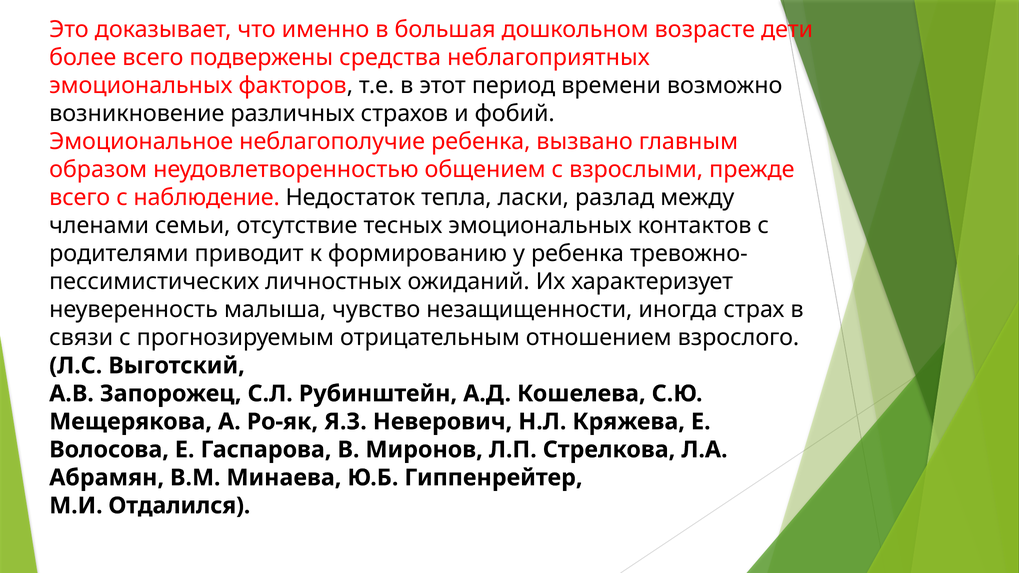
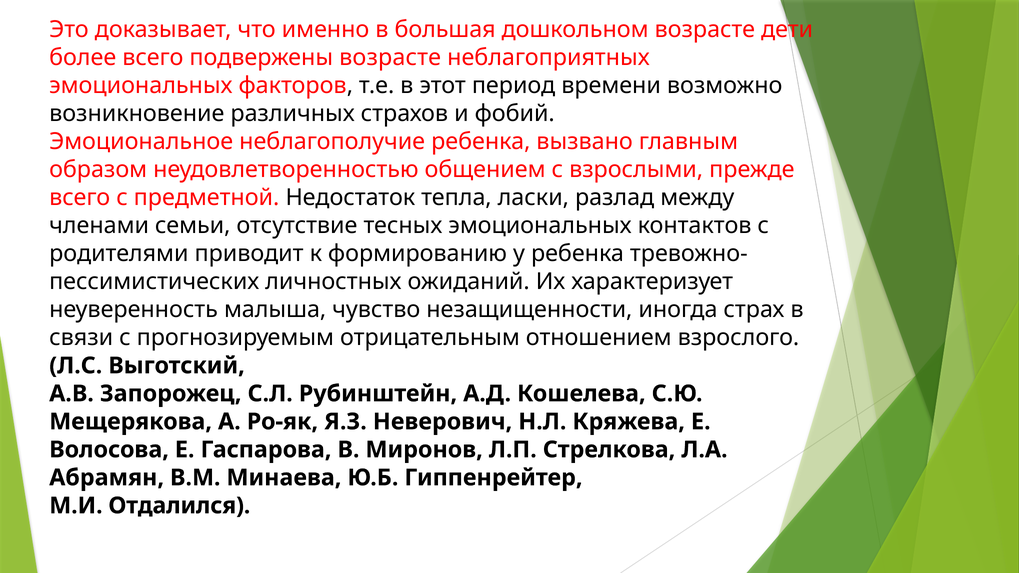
подвержены средства: средства -> возрасте
наблюдение: наблюдение -> предметной
